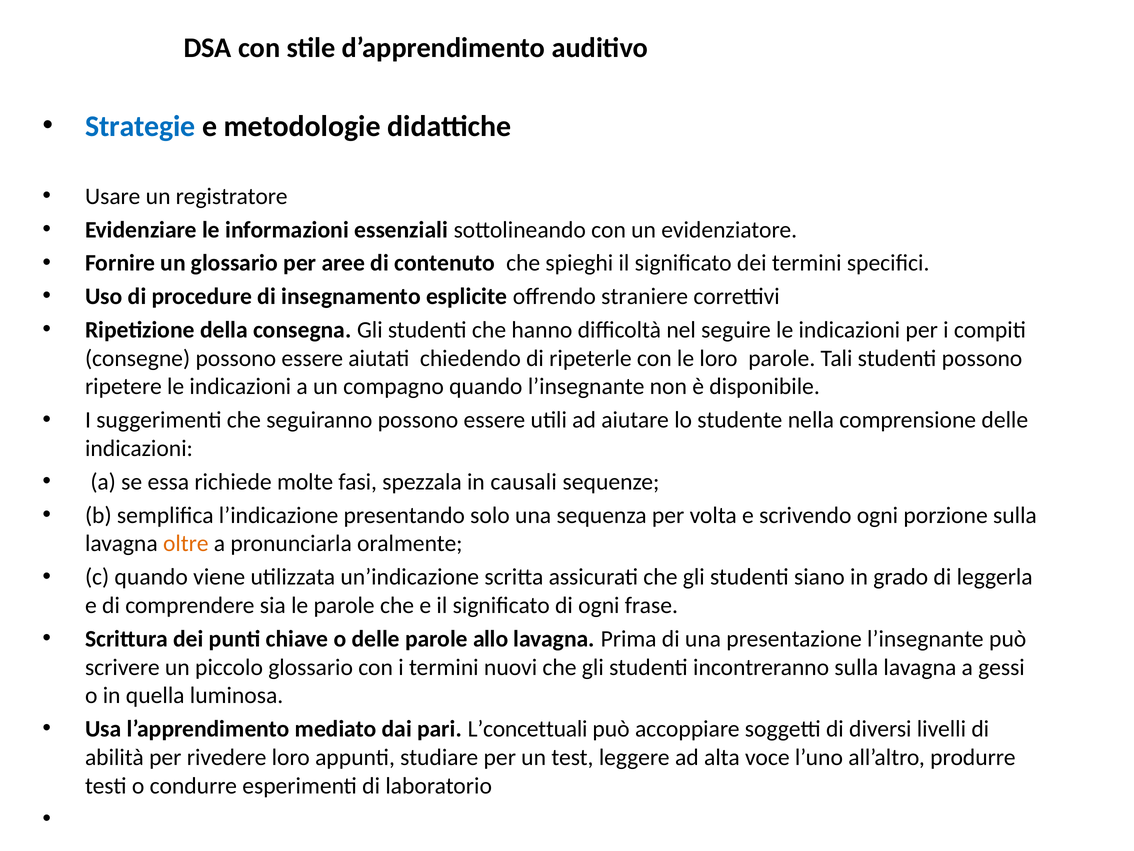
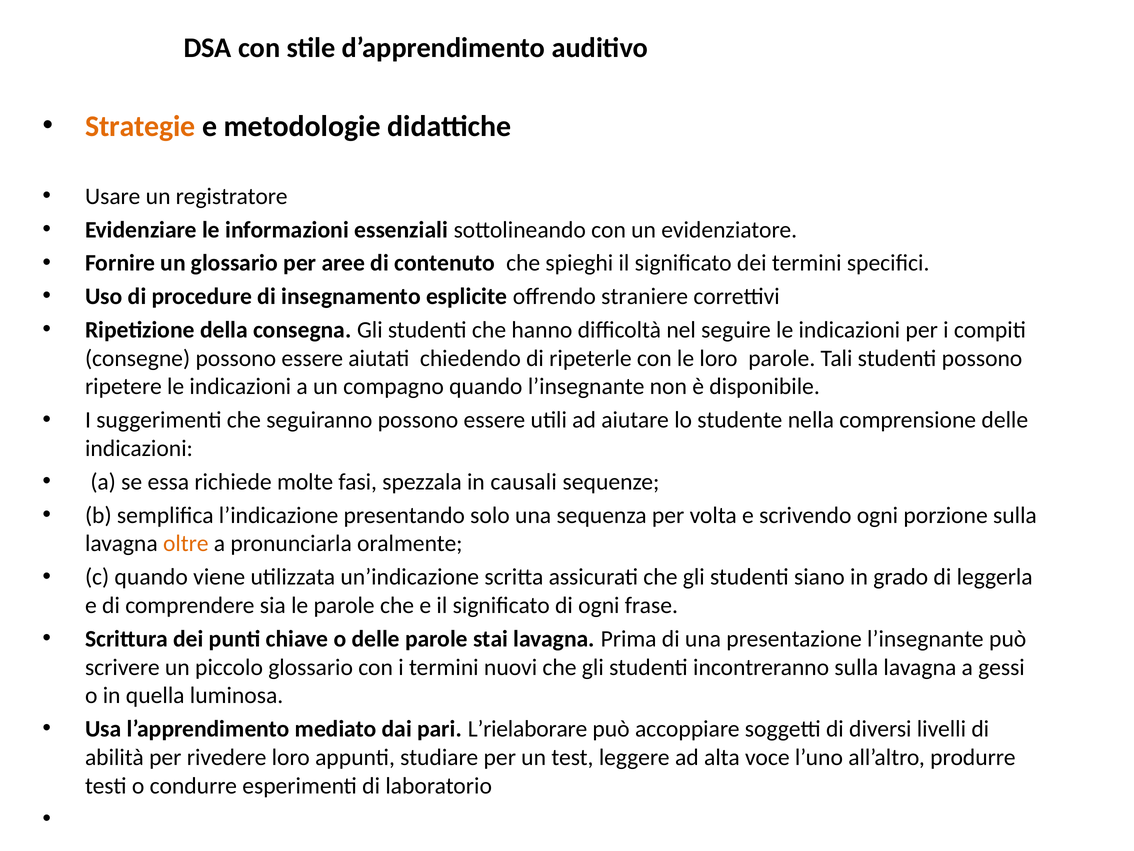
Strategie colour: blue -> orange
allo: allo -> stai
L’concettuali: L’concettuali -> L’rielaborare
